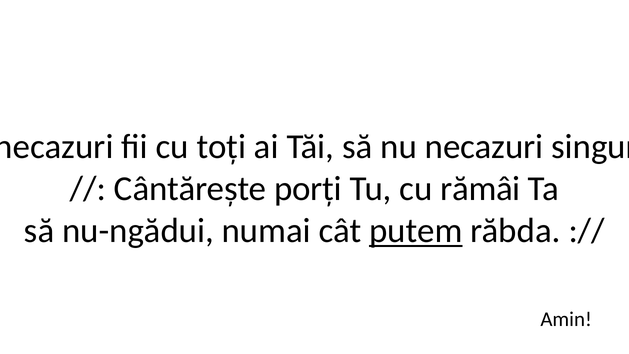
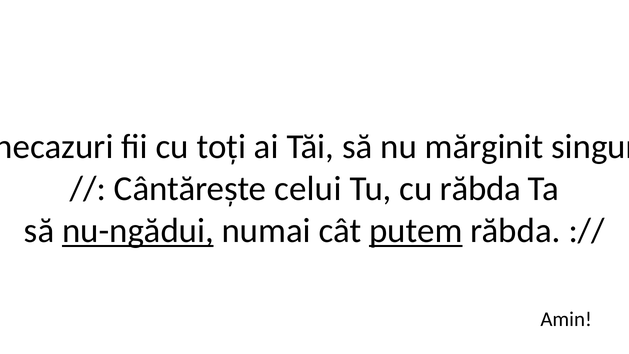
nu necazuri: necazuri -> mărginit
porți: porți -> celui
cu rămâi: rămâi -> răbda
nu-ngădui underline: none -> present
